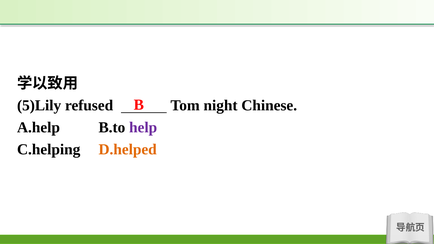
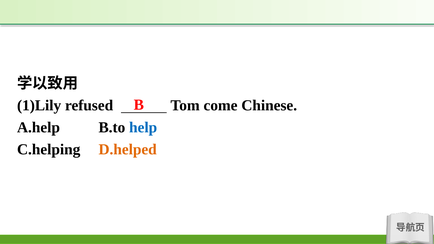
5)Lily: 5)Lily -> 1)Lily
night: night -> come
help colour: purple -> blue
